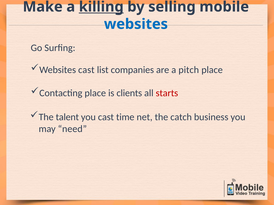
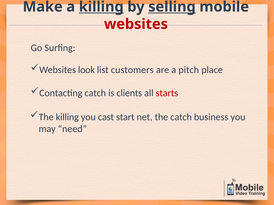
selling underline: none -> present
websites at (136, 24) colour: blue -> red
Websites cast: cast -> look
companies: companies -> customers
Contacting place: place -> catch
The talent: talent -> killing
time: time -> start
